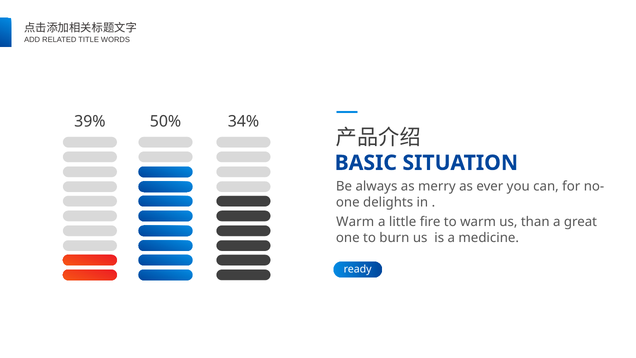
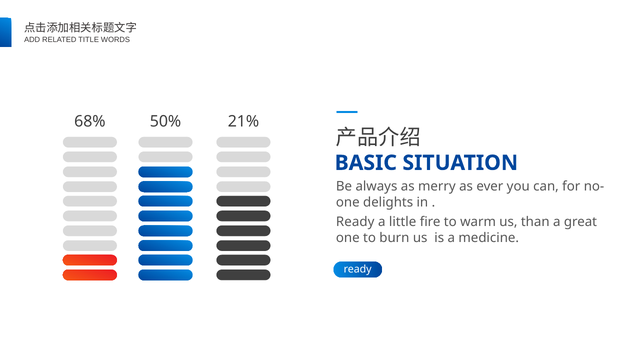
39%: 39% -> 68%
34%: 34% -> 21%
Warm at (355, 222): Warm -> Ready
